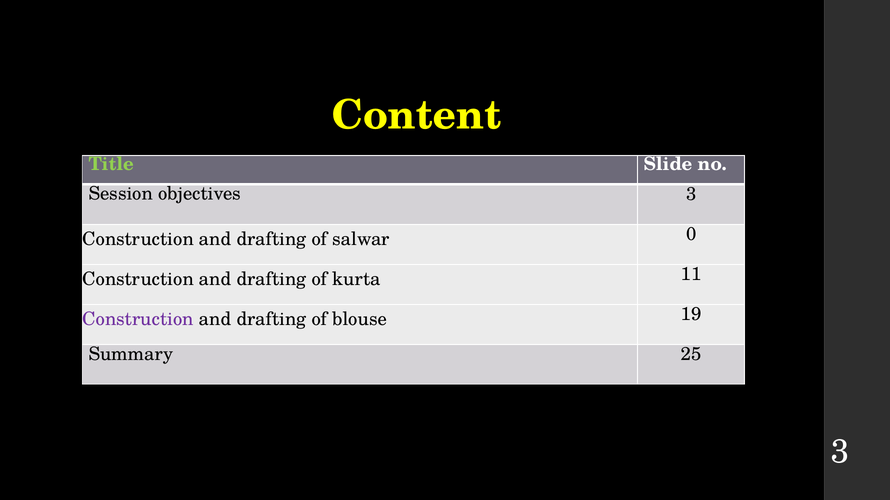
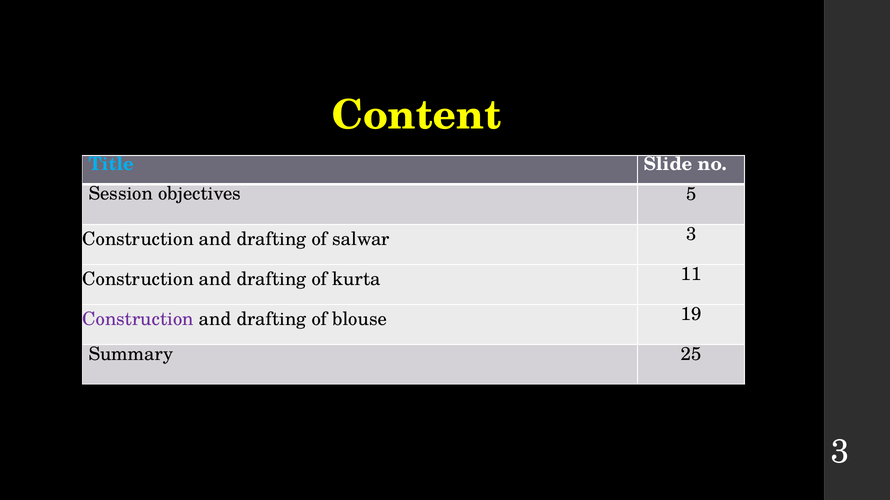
Title colour: light green -> light blue
objectives 3: 3 -> 5
salwar 0: 0 -> 3
